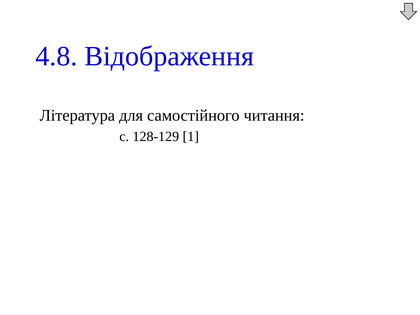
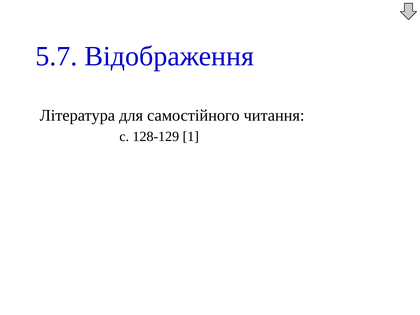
4.8: 4.8 -> 5.7
